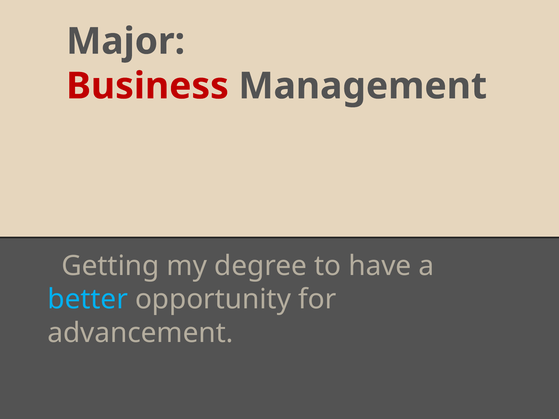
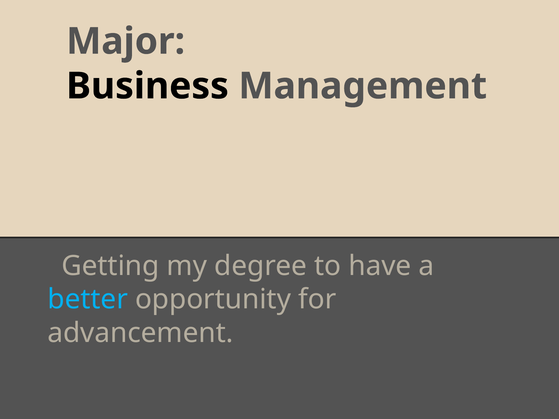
Business colour: red -> black
